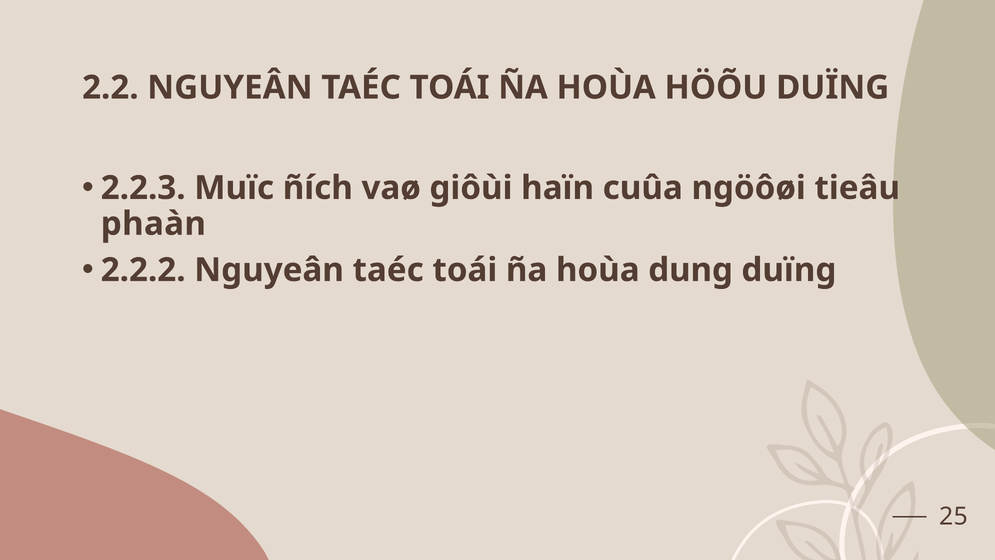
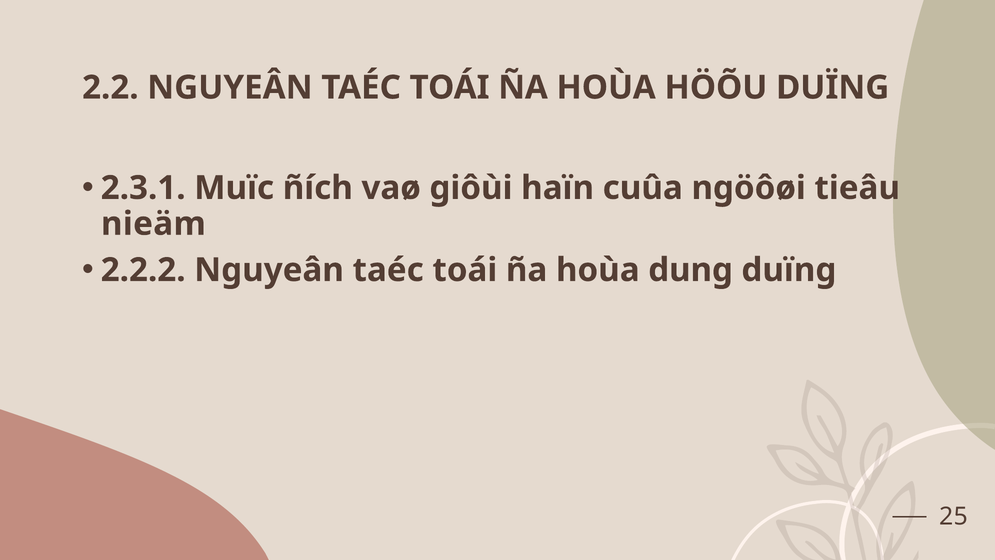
2.2.3: 2.2.3 -> 2.3.1
phaàn: phaàn -> nieäm
